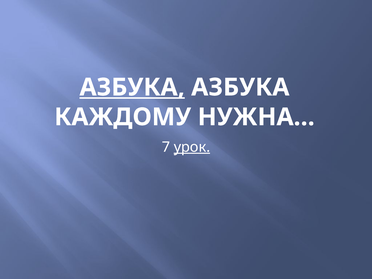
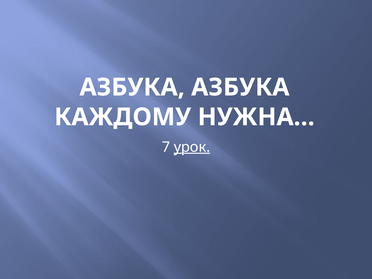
АЗБУКА at (132, 87) underline: present -> none
